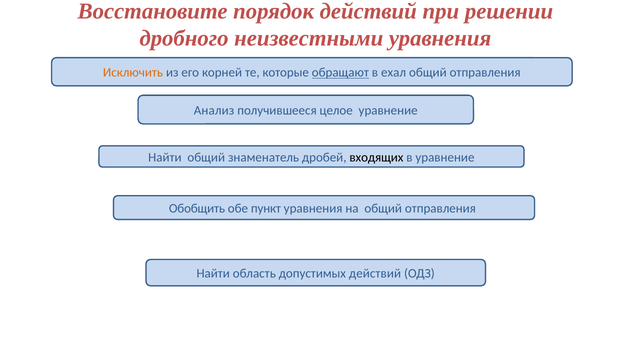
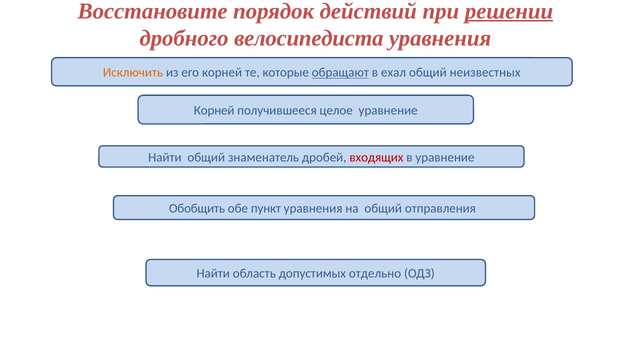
решении underline: none -> present
неизвестными: неизвестными -> велосипедиста
отправления at (485, 73): отправления -> неизвестных
Анализ at (214, 111): Анализ -> Корней
входящих colour: black -> red
допустимых действий: действий -> отдельно
